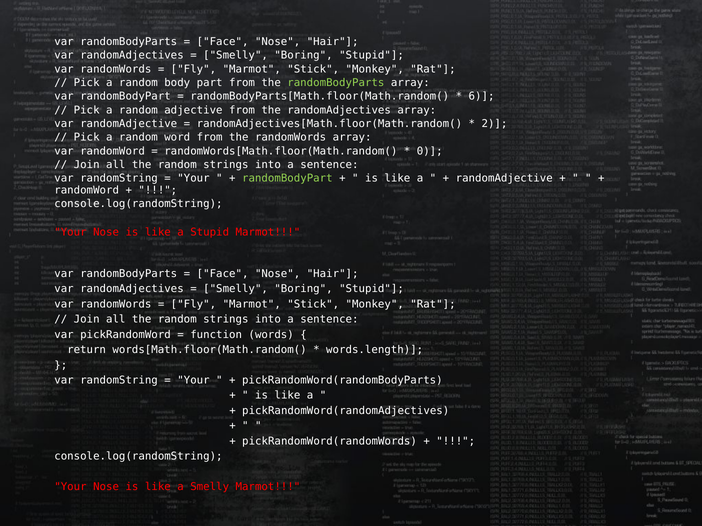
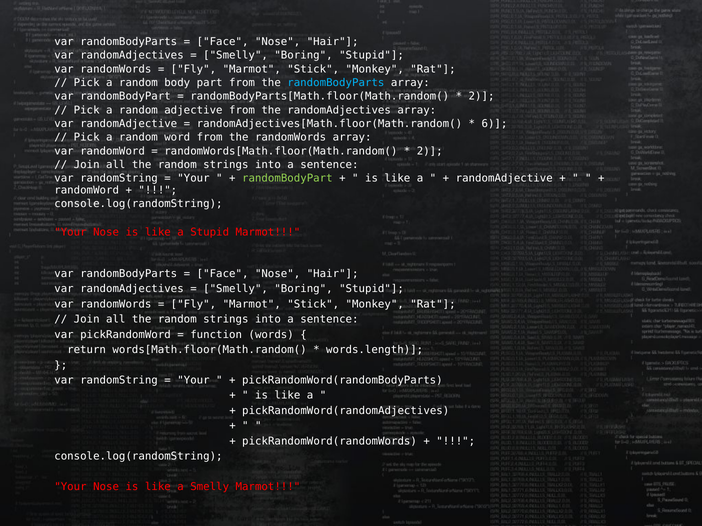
randomBodyParts at (336, 83) colour: light green -> light blue
6 at (482, 96): 6 -> 2
2: 2 -> 6
0 at (430, 151): 0 -> 2
